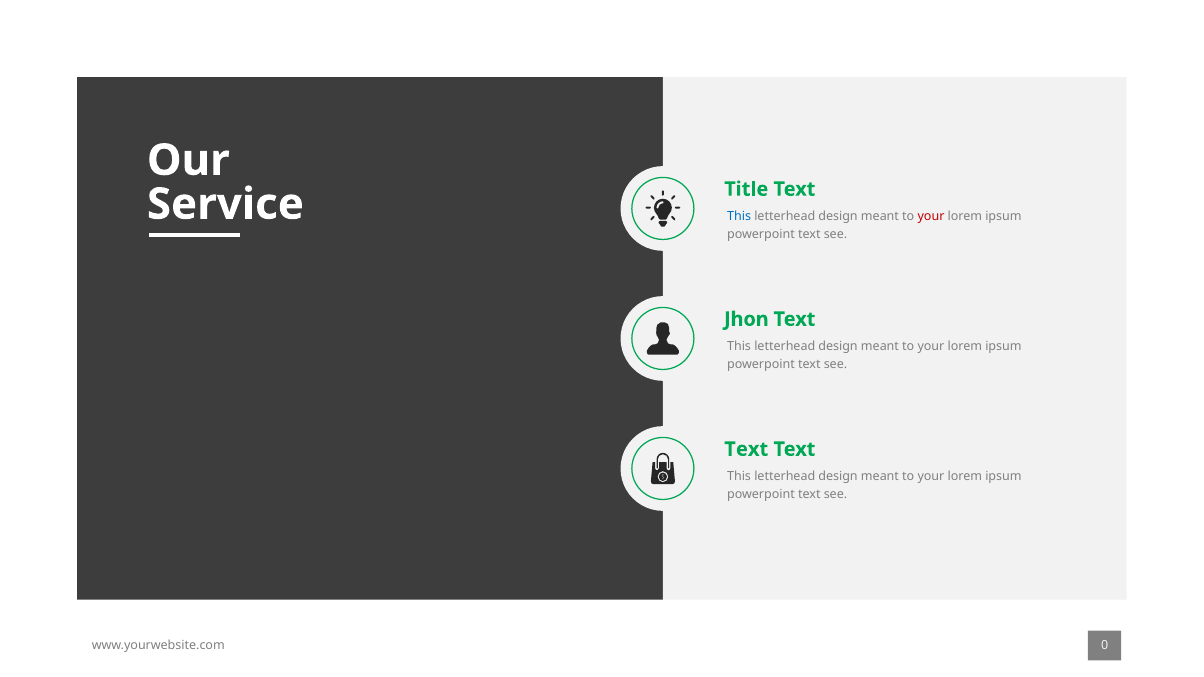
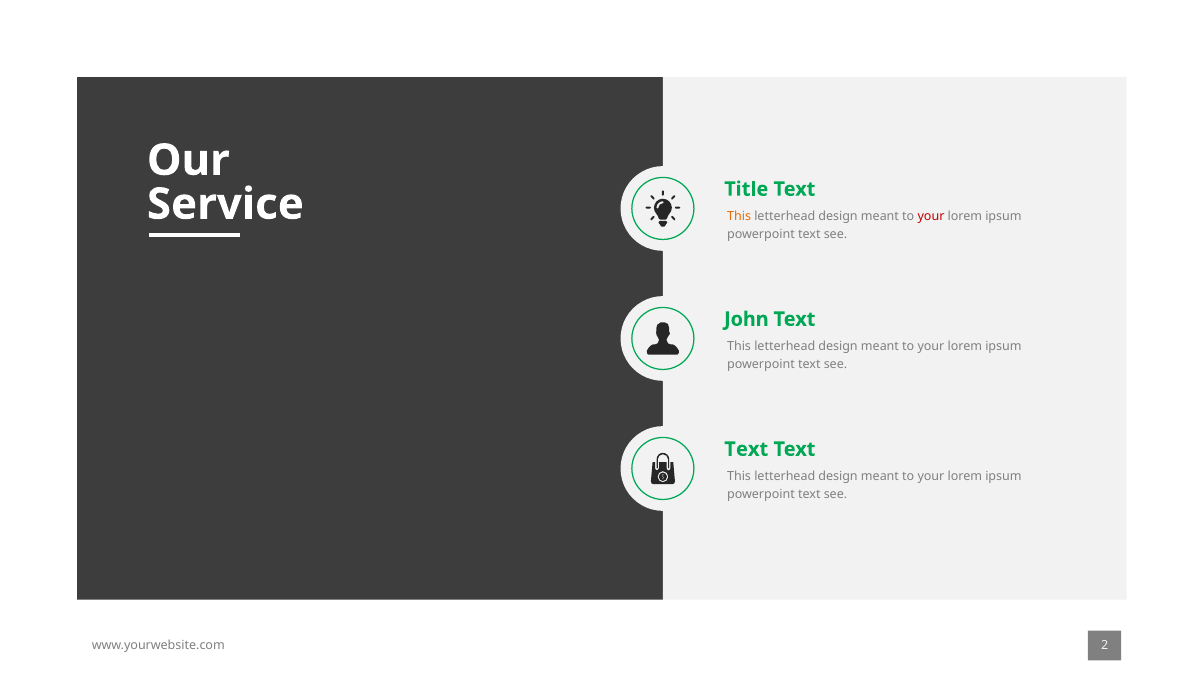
This at (739, 217) colour: blue -> orange
Jhon: Jhon -> John
0: 0 -> 2
